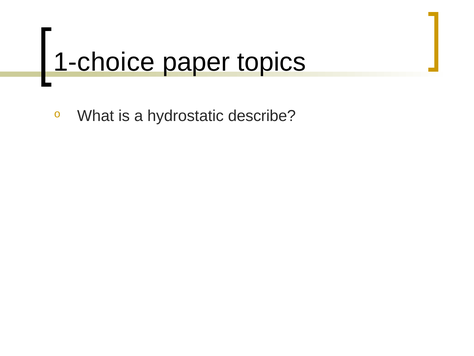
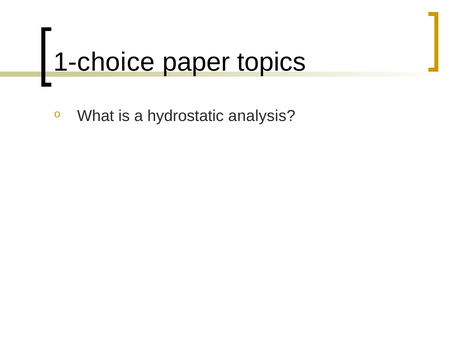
describe: describe -> analysis
